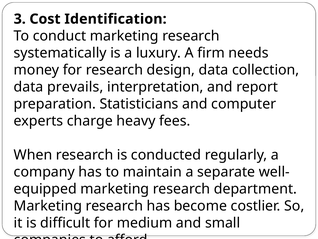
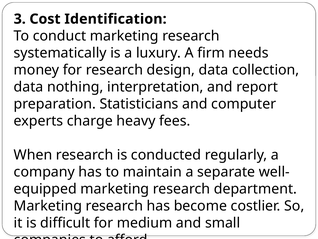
prevails: prevails -> nothing
